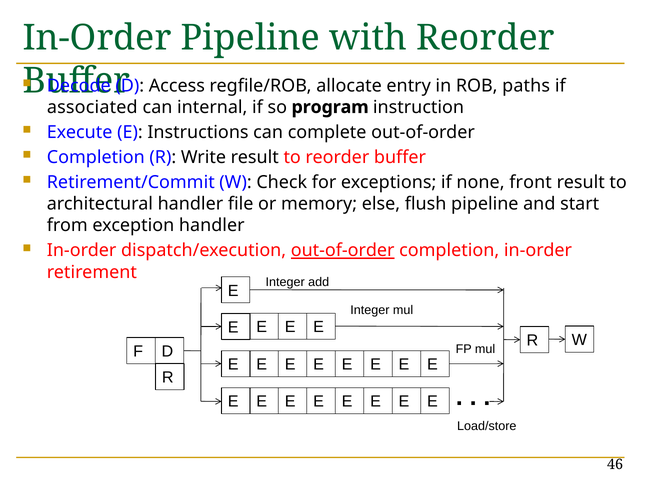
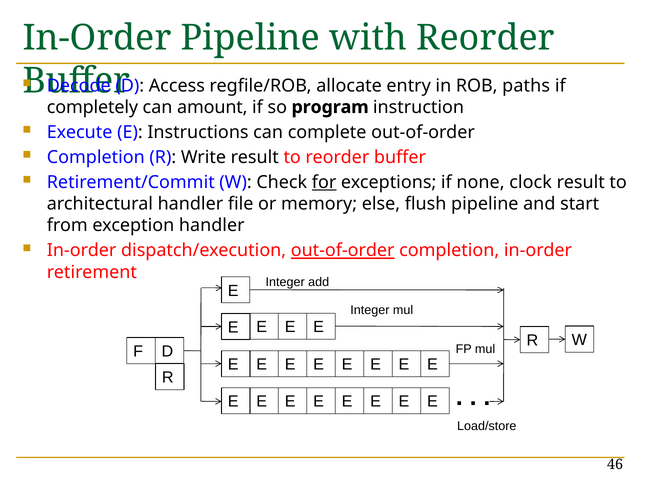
associated: associated -> completely
internal: internal -> amount
for underline: none -> present
front: front -> clock
